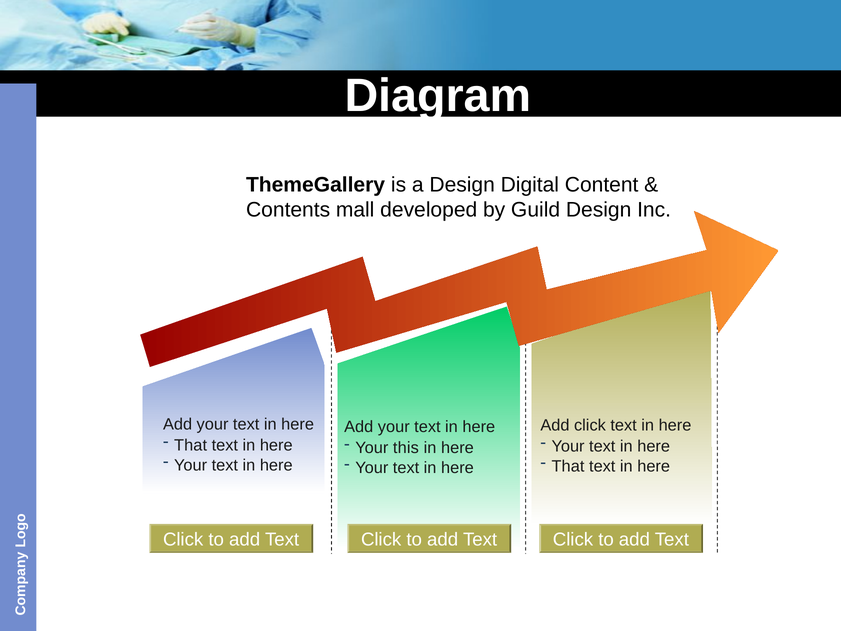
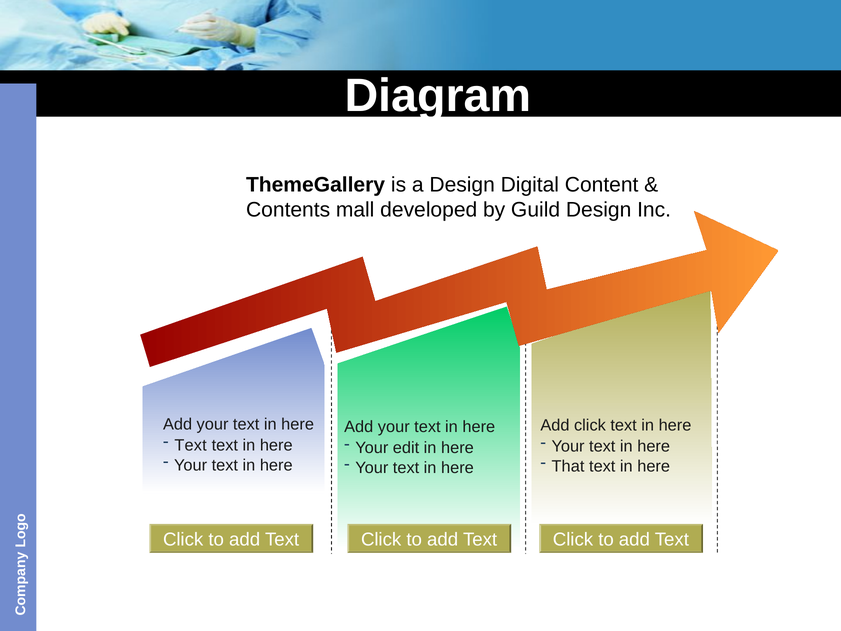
That at (191, 445): That -> Text
this: this -> edit
